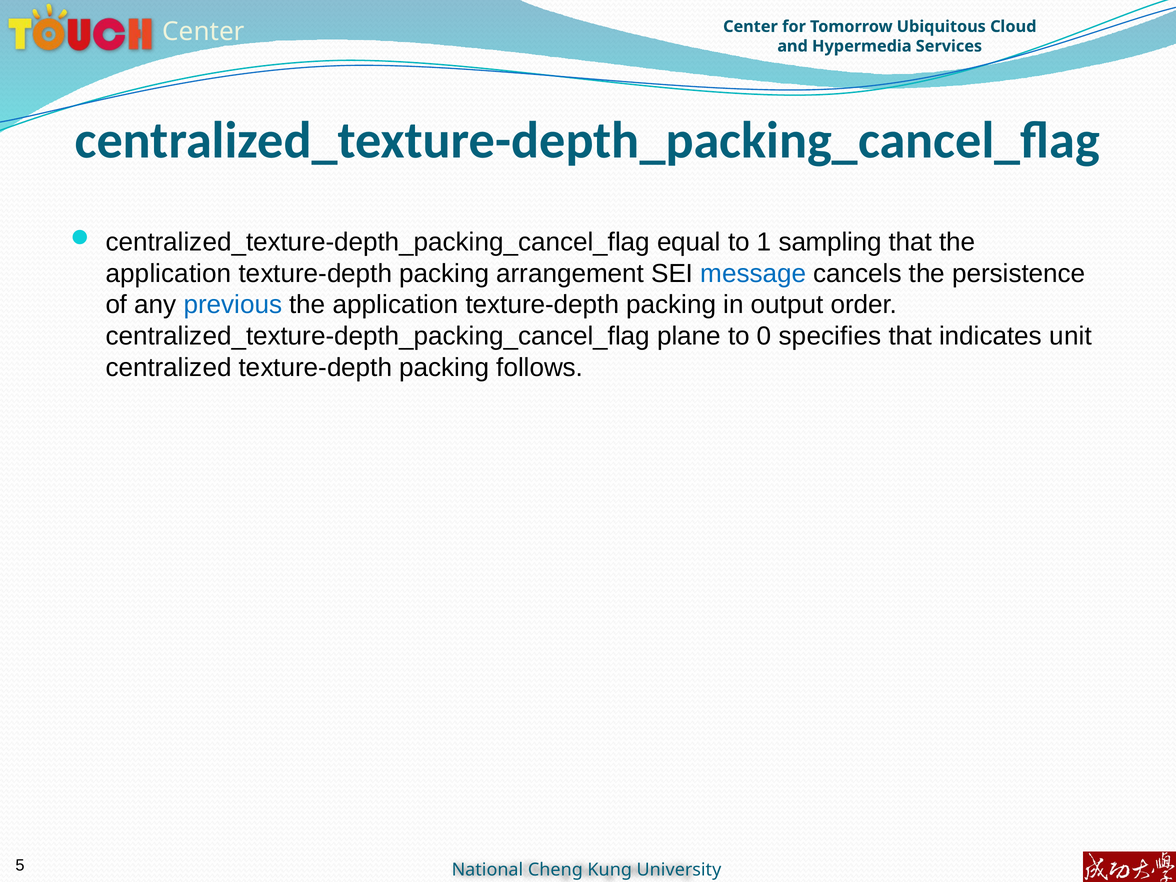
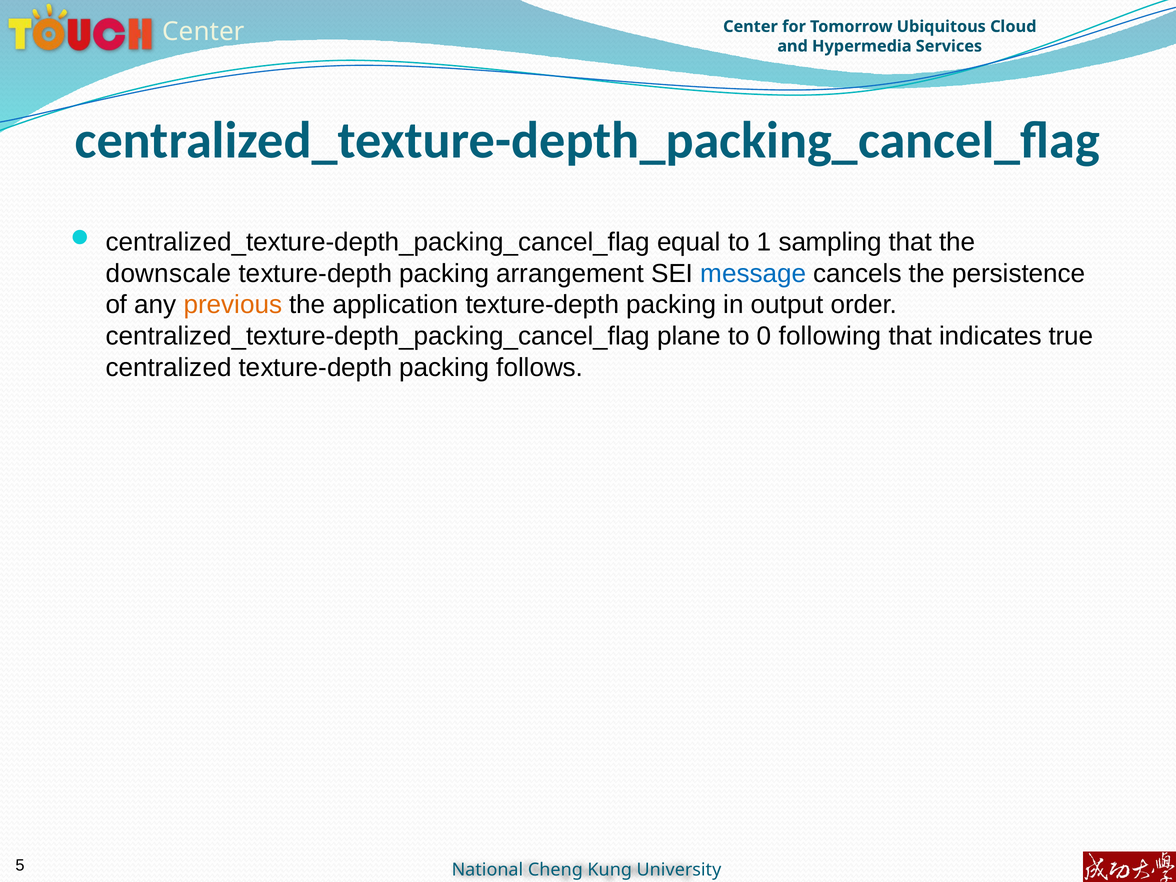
application at (169, 273): application -> downscale
previous colour: blue -> orange
specifies: specifies -> following
unit: unit -> true
